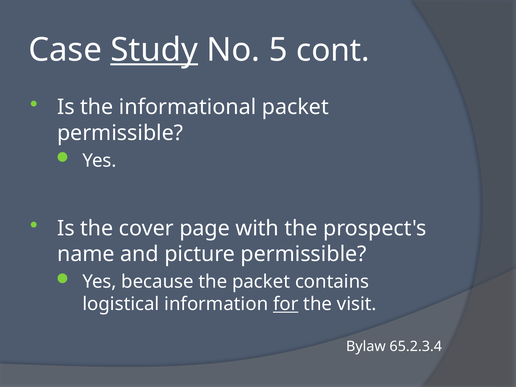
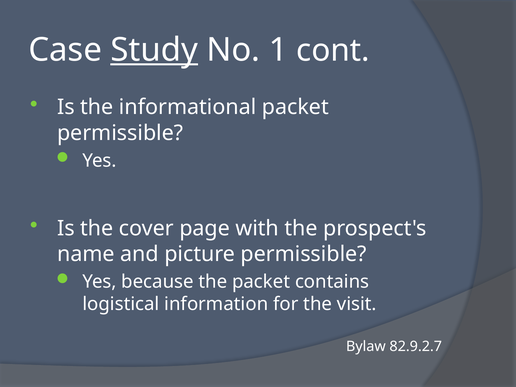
5: 5 -> 1
for underline: present -> none
65.2.3.4: 65.2.3.4 -> 82.9.2.7
